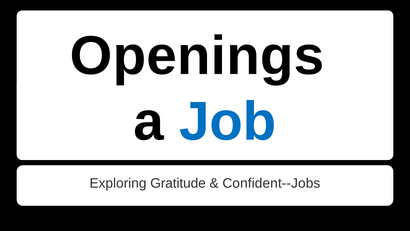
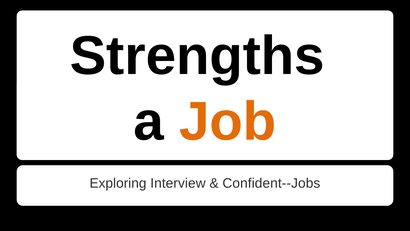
Openings: Openings -> Strengths
Job colour: blue -> orange
Gratitude: Gratitude -> Interview
